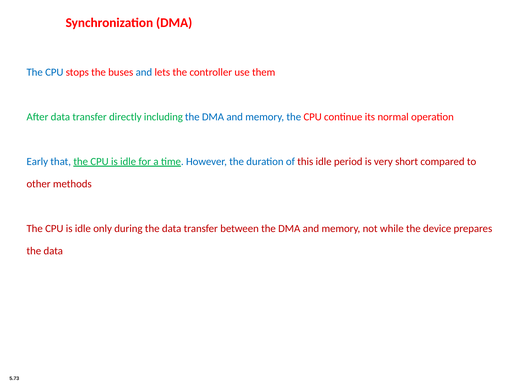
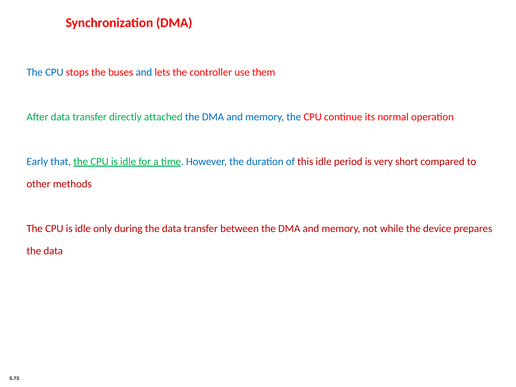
including: including -> attached
